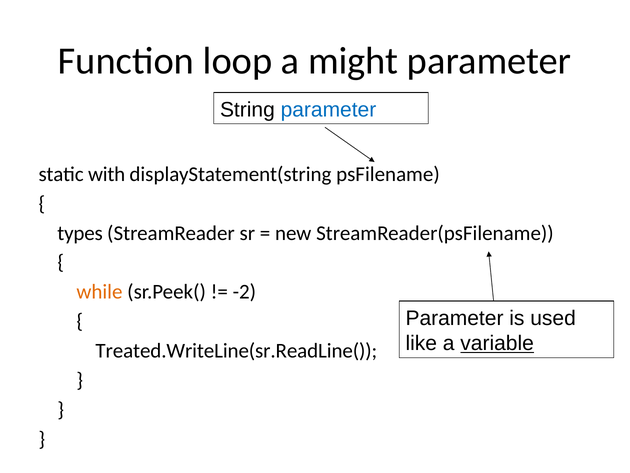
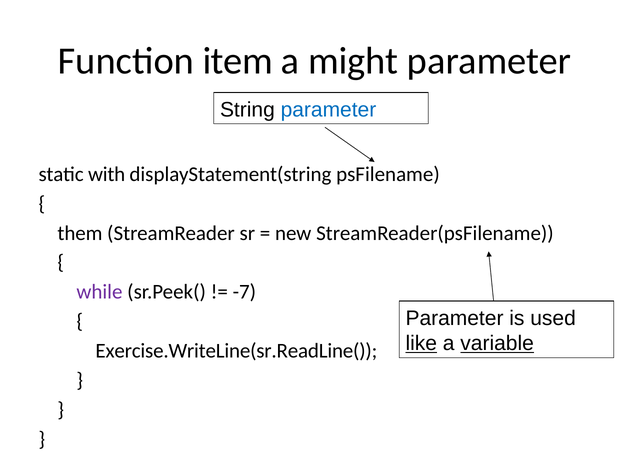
loop: loop -> item
types: types -> them
while colour: orange -> purple
-2: -2 -> -7
like underline: none -> present
Treated.WriteLine(sr.ReadLine(: Treated.WriteLine(sr.ReadLine( -> Exercise.WriteLine(sr.ReadLine(
